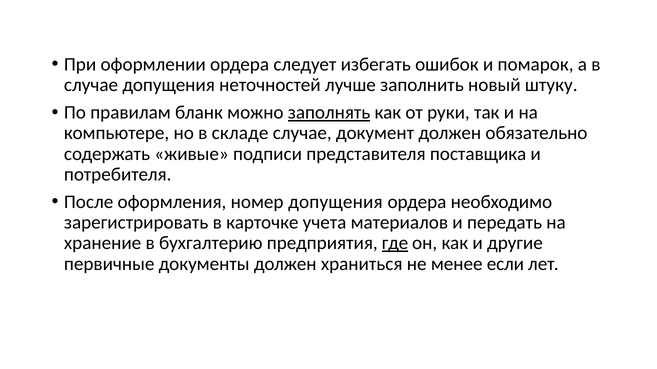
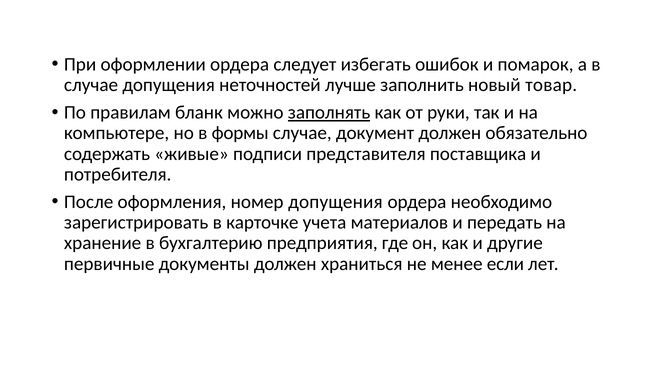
штуку: штуку -> товар
складе: складе -> формы
где underline: present -> none
